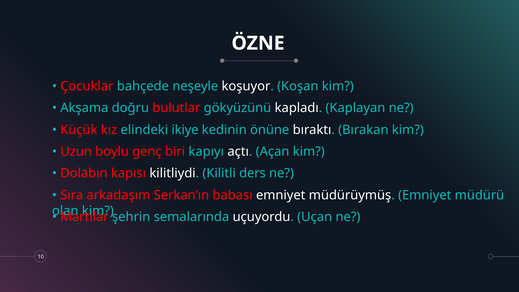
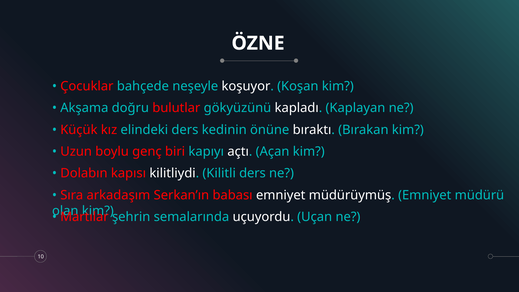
elindeki ikiye: ikiye -> ders
